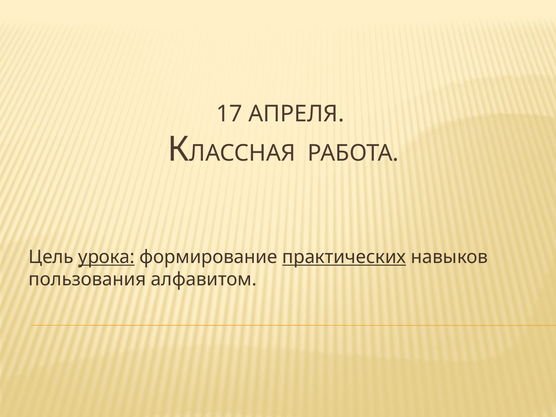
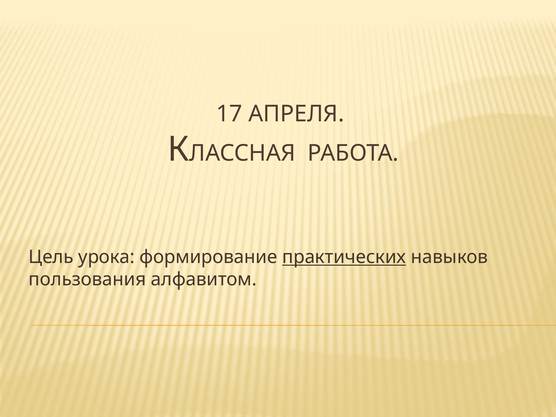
урока underline: present -> none
